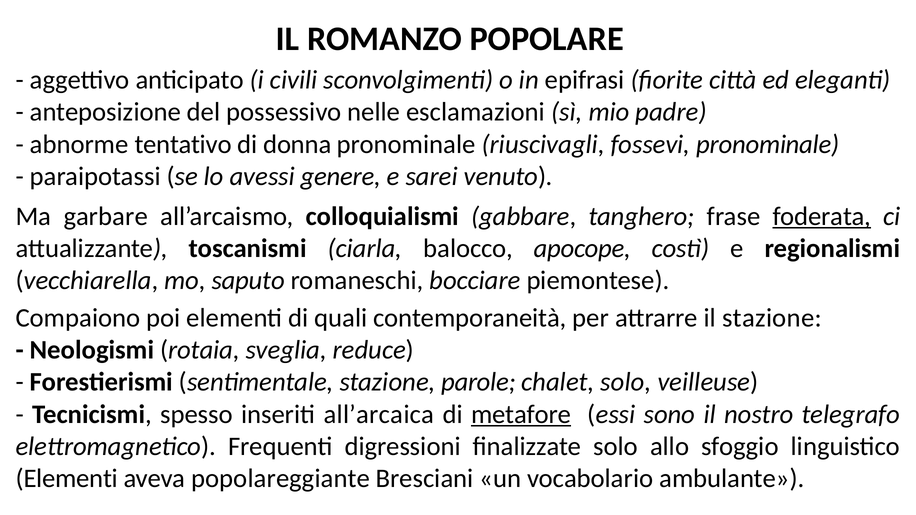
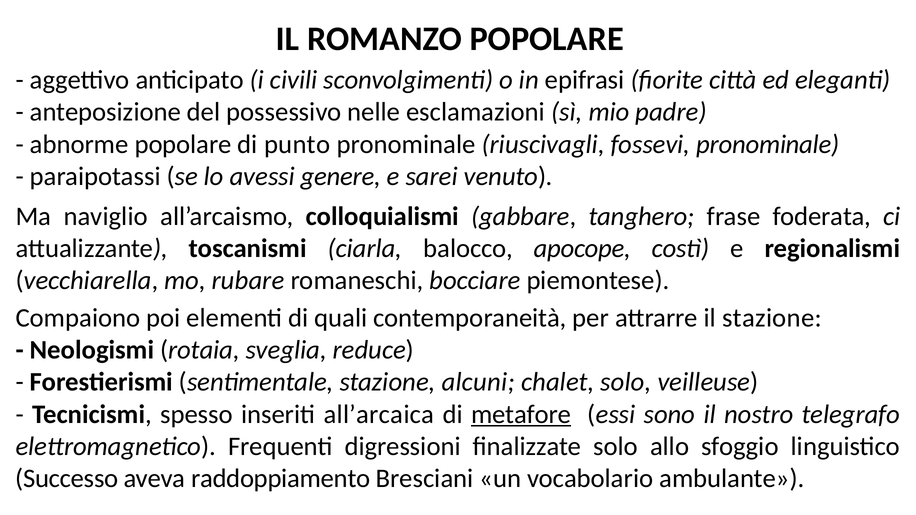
abnorme tentativo: tentativo -> popolare
donna: donna -> punto
garbare: garbare -> naviglio
foderata underline: present -> none
saputo: saputo -> rubare
parole: parole -> alcuni
Elementi at (67, 479): Elementi -> Successo
popolareggiante: popolareggiante -> raddoppiamento
